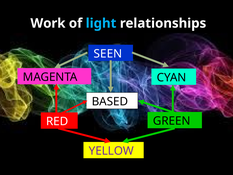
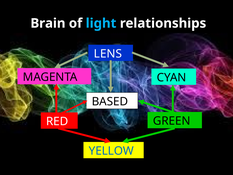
Work: Work -> Brain
SEEN: SEEN -> LENS
YELLOW colour: purple -> blue
